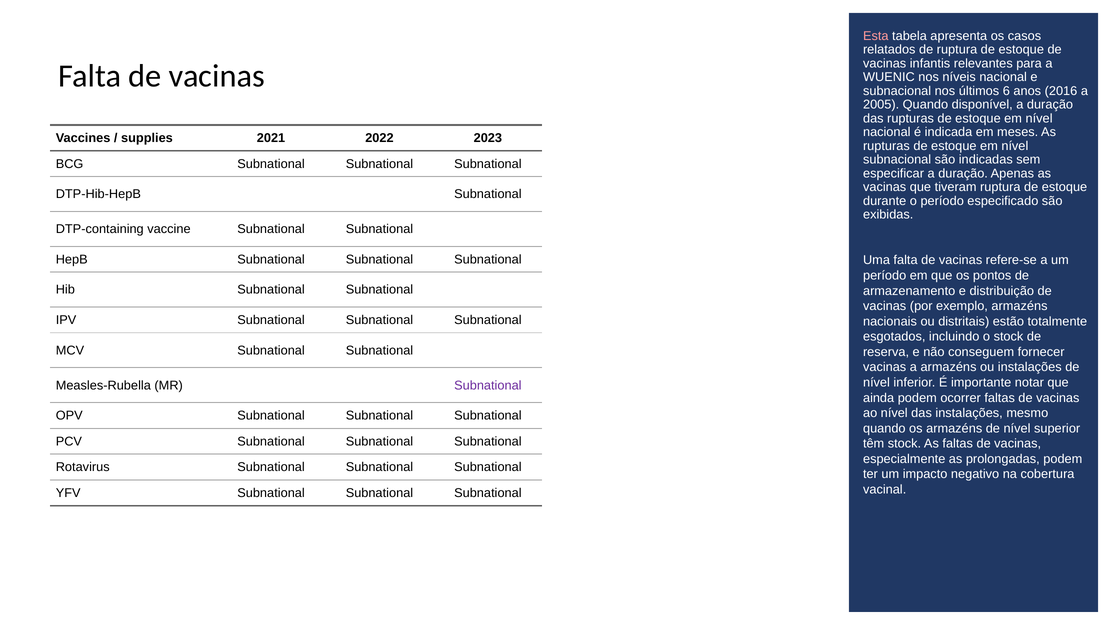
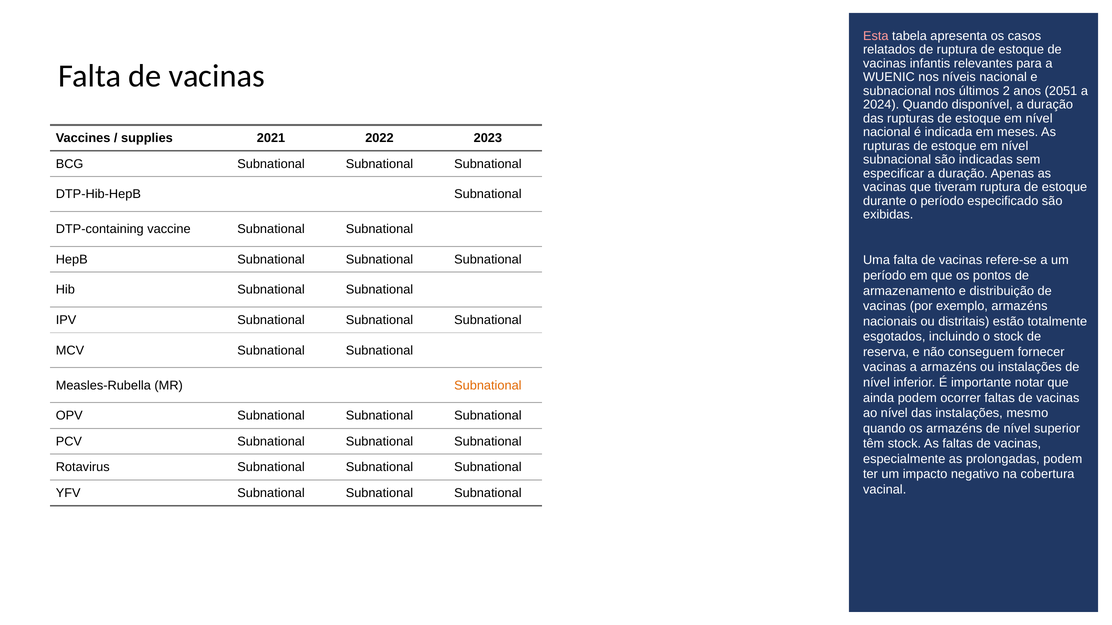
6: 6 -> 2
2016: 2016 -> 2051
2005: 2005 -> 2024
Subnational at (488, 386) colour: purple -> orange
